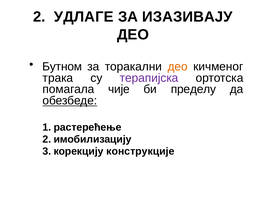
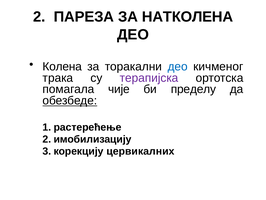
УДЛАГЕ: УДЛАГЕ -> ПАРЕЗА
ИЗАЗИВАЈУ: ИЗАЗИВАЈУ -> НАТКОЛЕНА
Бутном: Бутном -> Колена
део at (178, 66) colour: orange -> blue
конструкције: конструкције -> цервикалних
